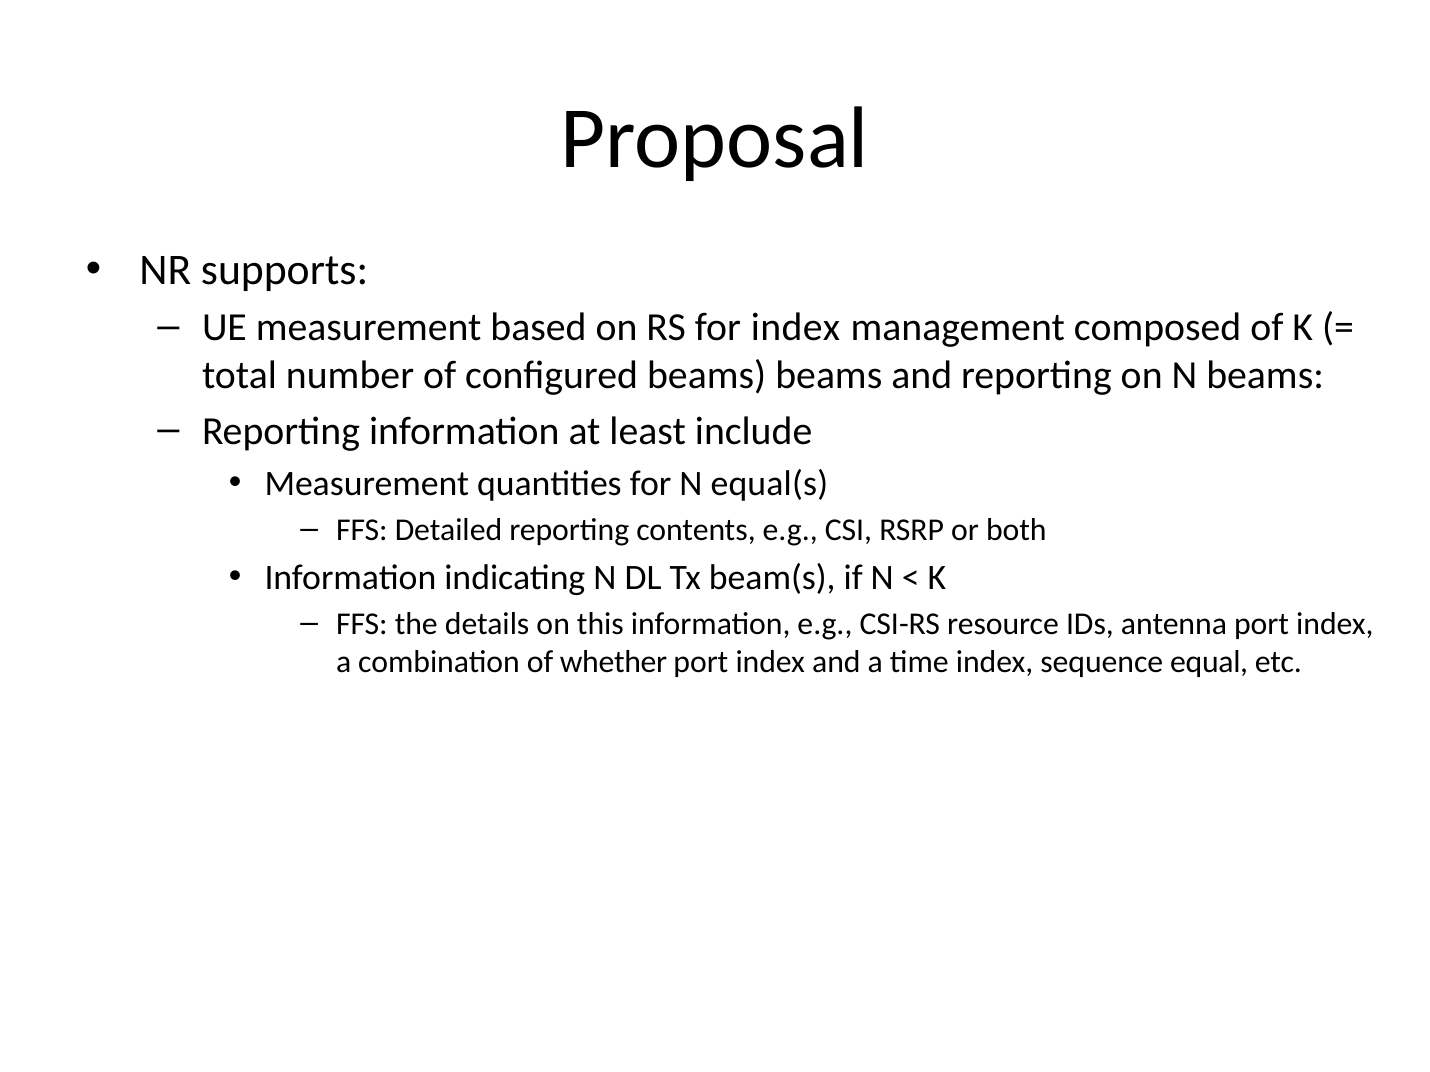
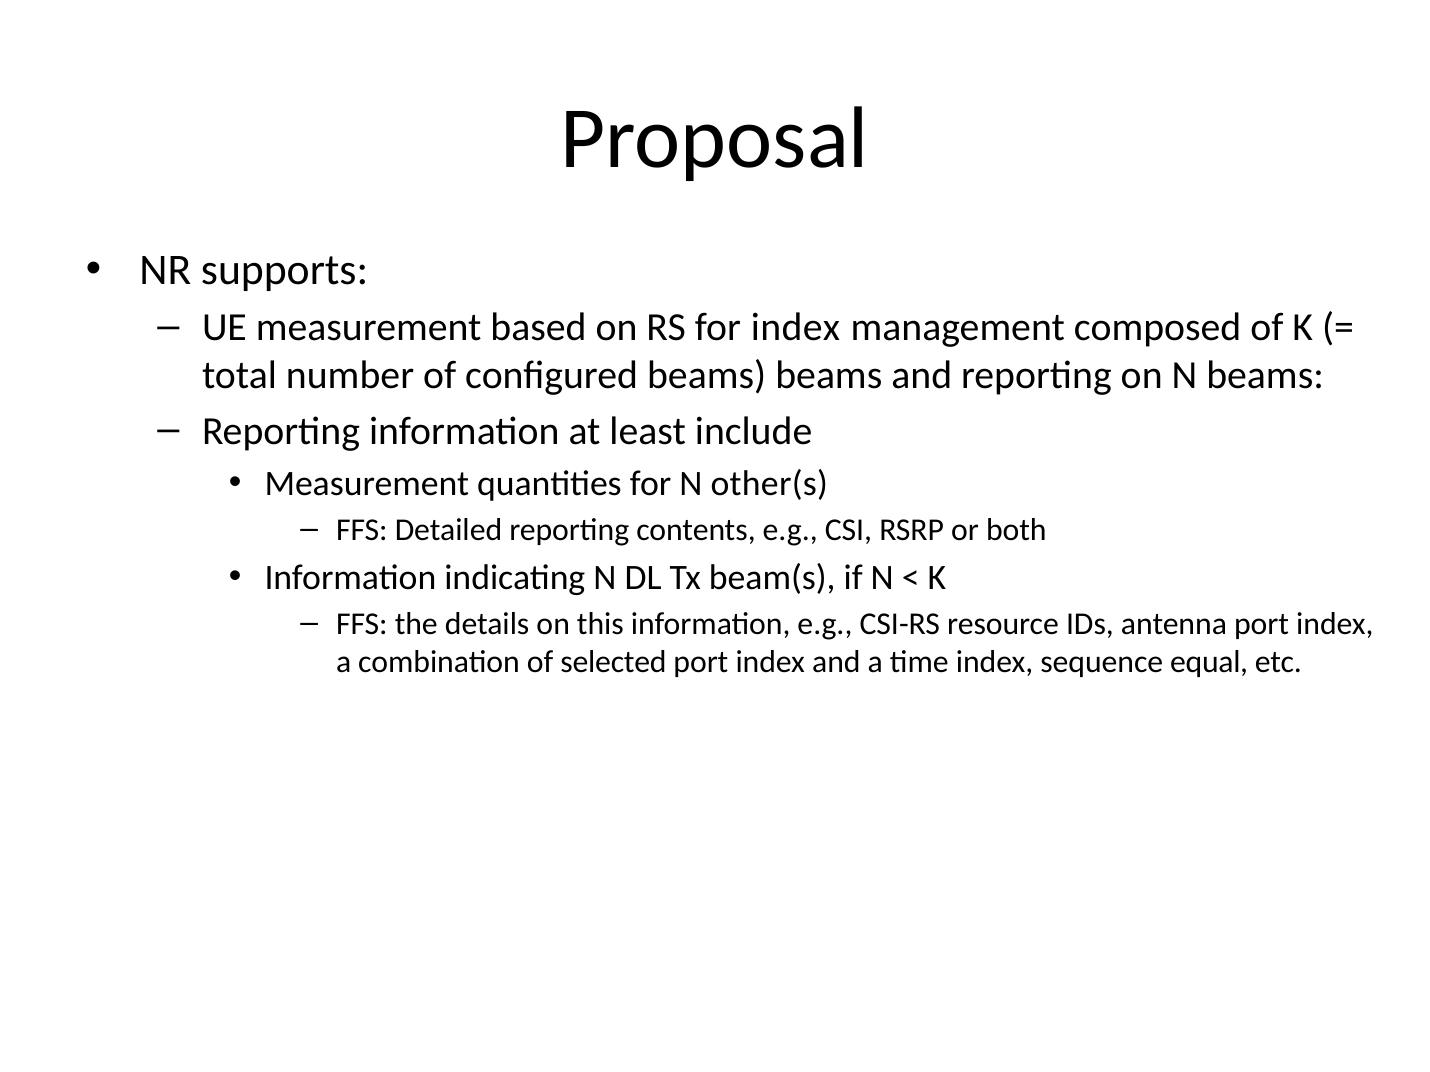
equal(s: equal(s -> other(s
whether: whether -> selected
